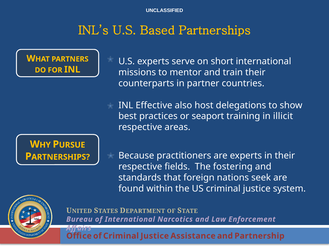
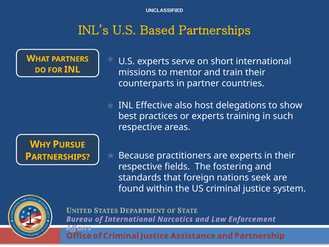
or seaport: seaport -> experts
illicit: illicit -> such
